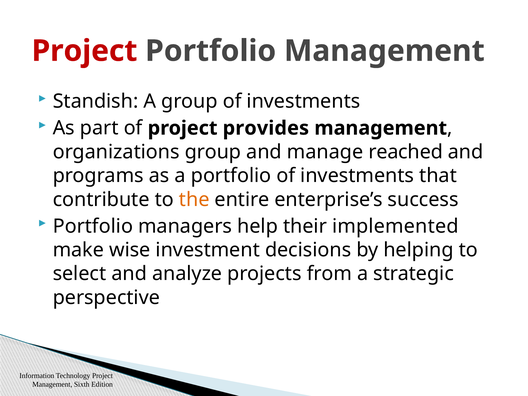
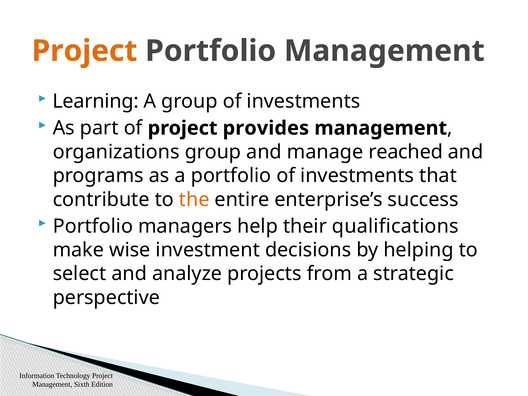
Project at (85, 51) colour: red -> orange
Standish: Standish -> Learning
implemented: implemented -> qualifications
